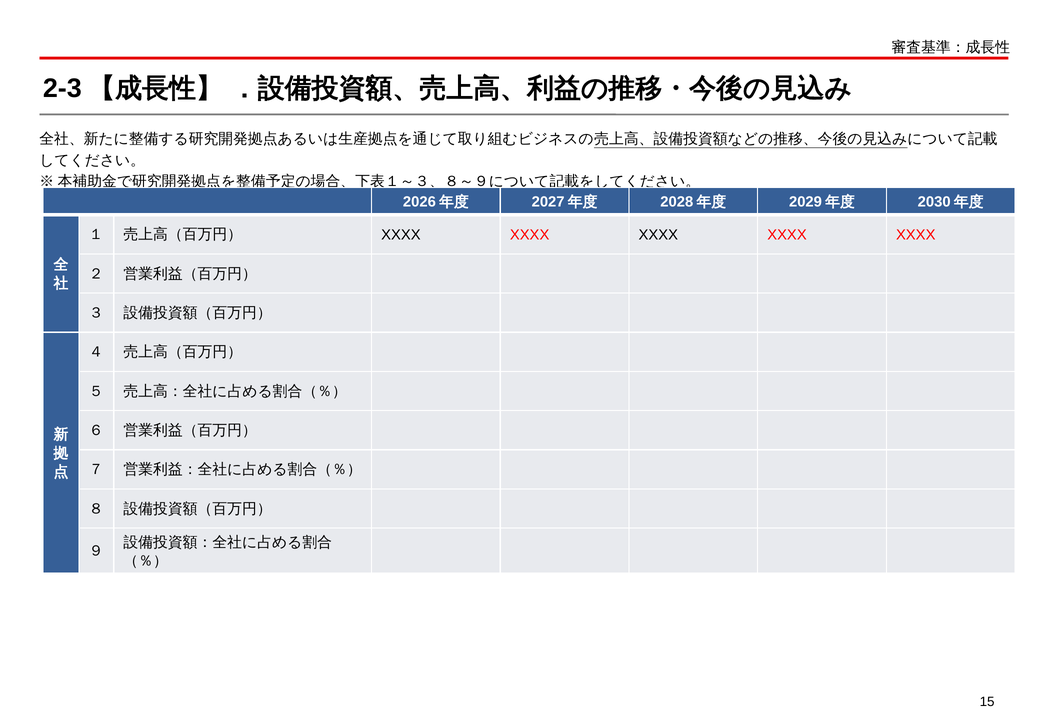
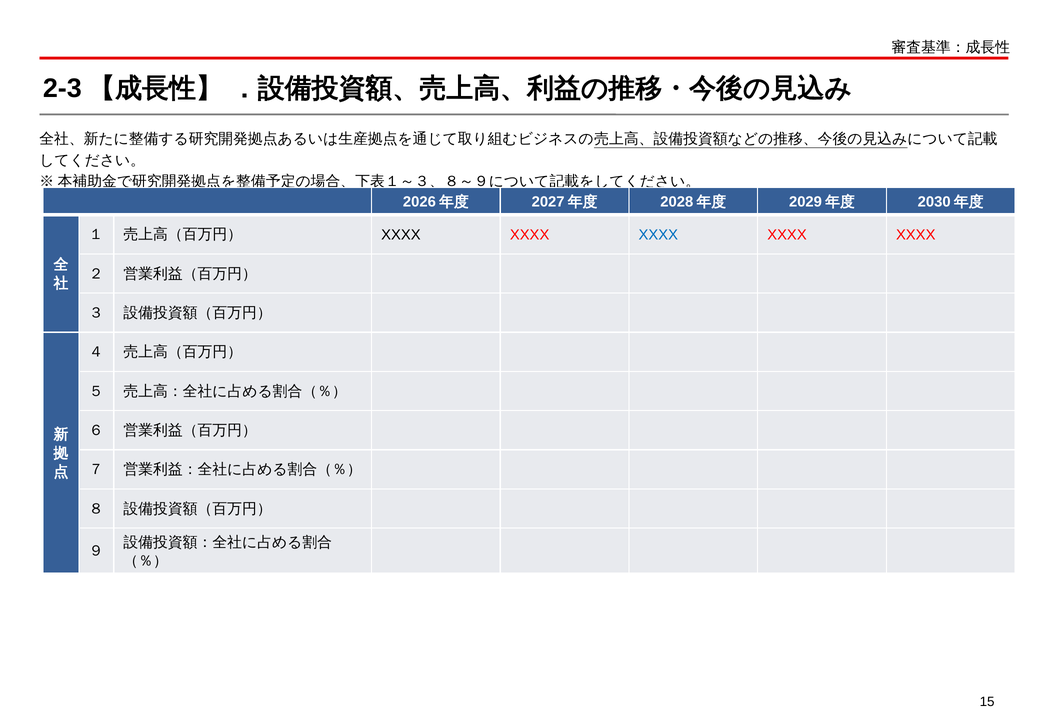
XXXX at (658, 235) colour: black -> blue
